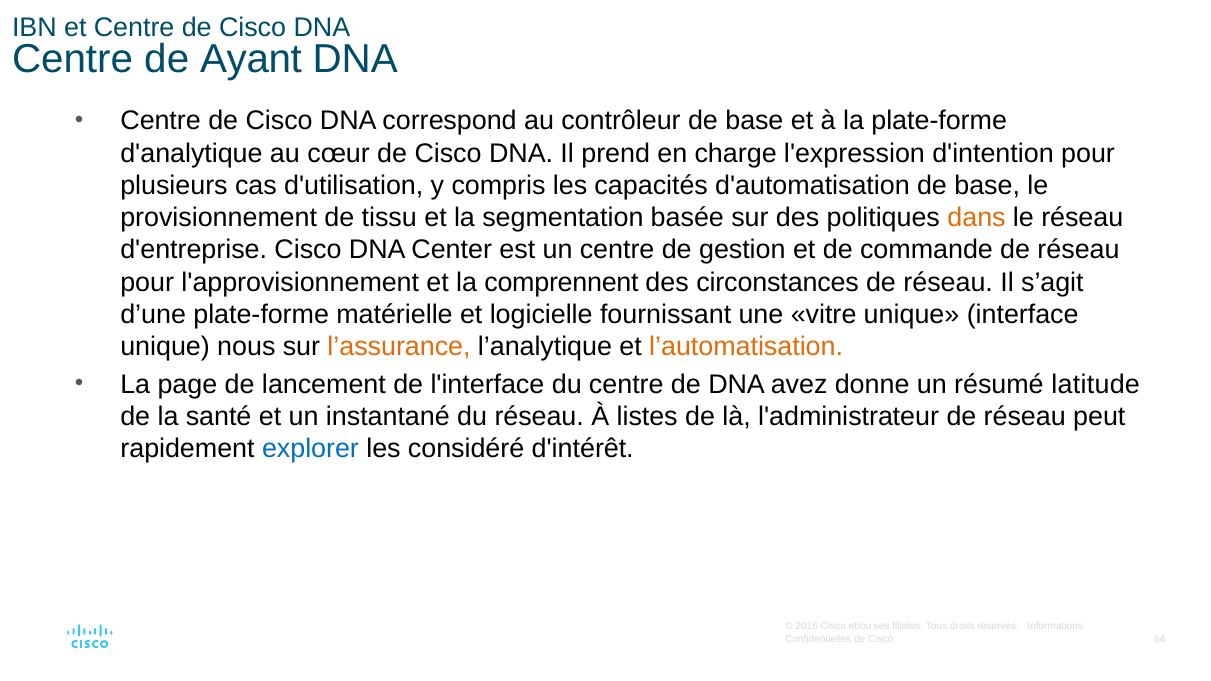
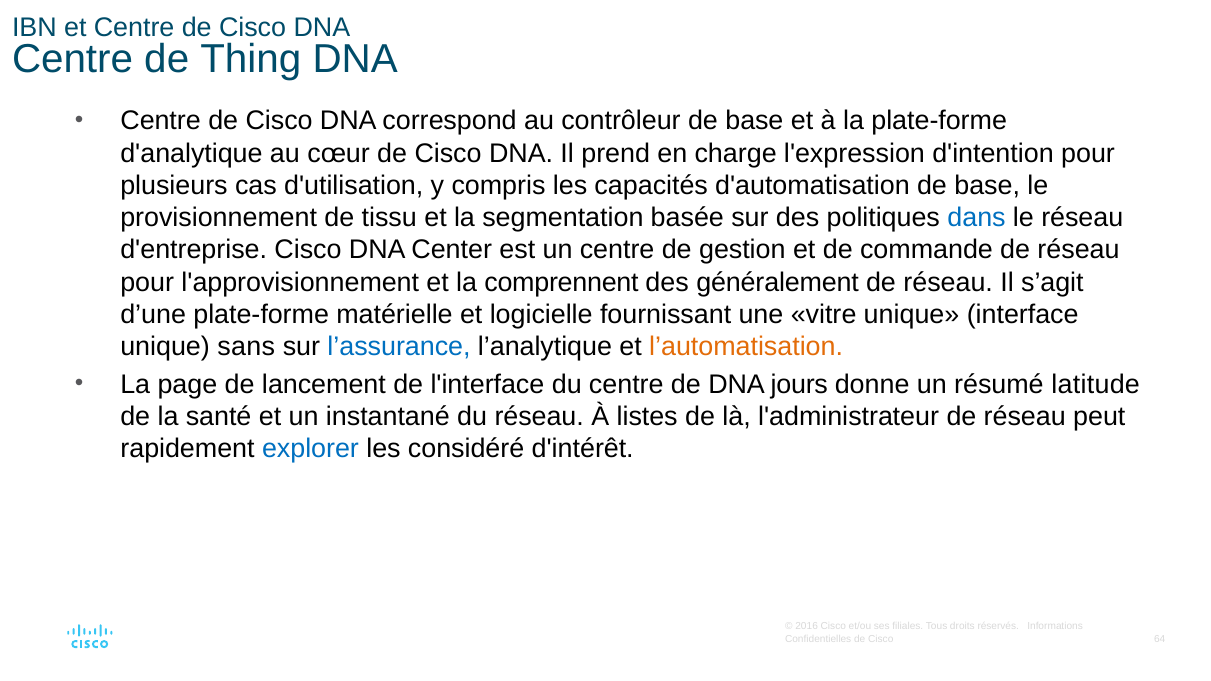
Ayant: Ayant -> Thing
dans colour: orange -> blue
circonstances: circonstances -> généralement
nous: nous -> sans
l’assurance colour: orange -> blue
avez: avez -> jours
